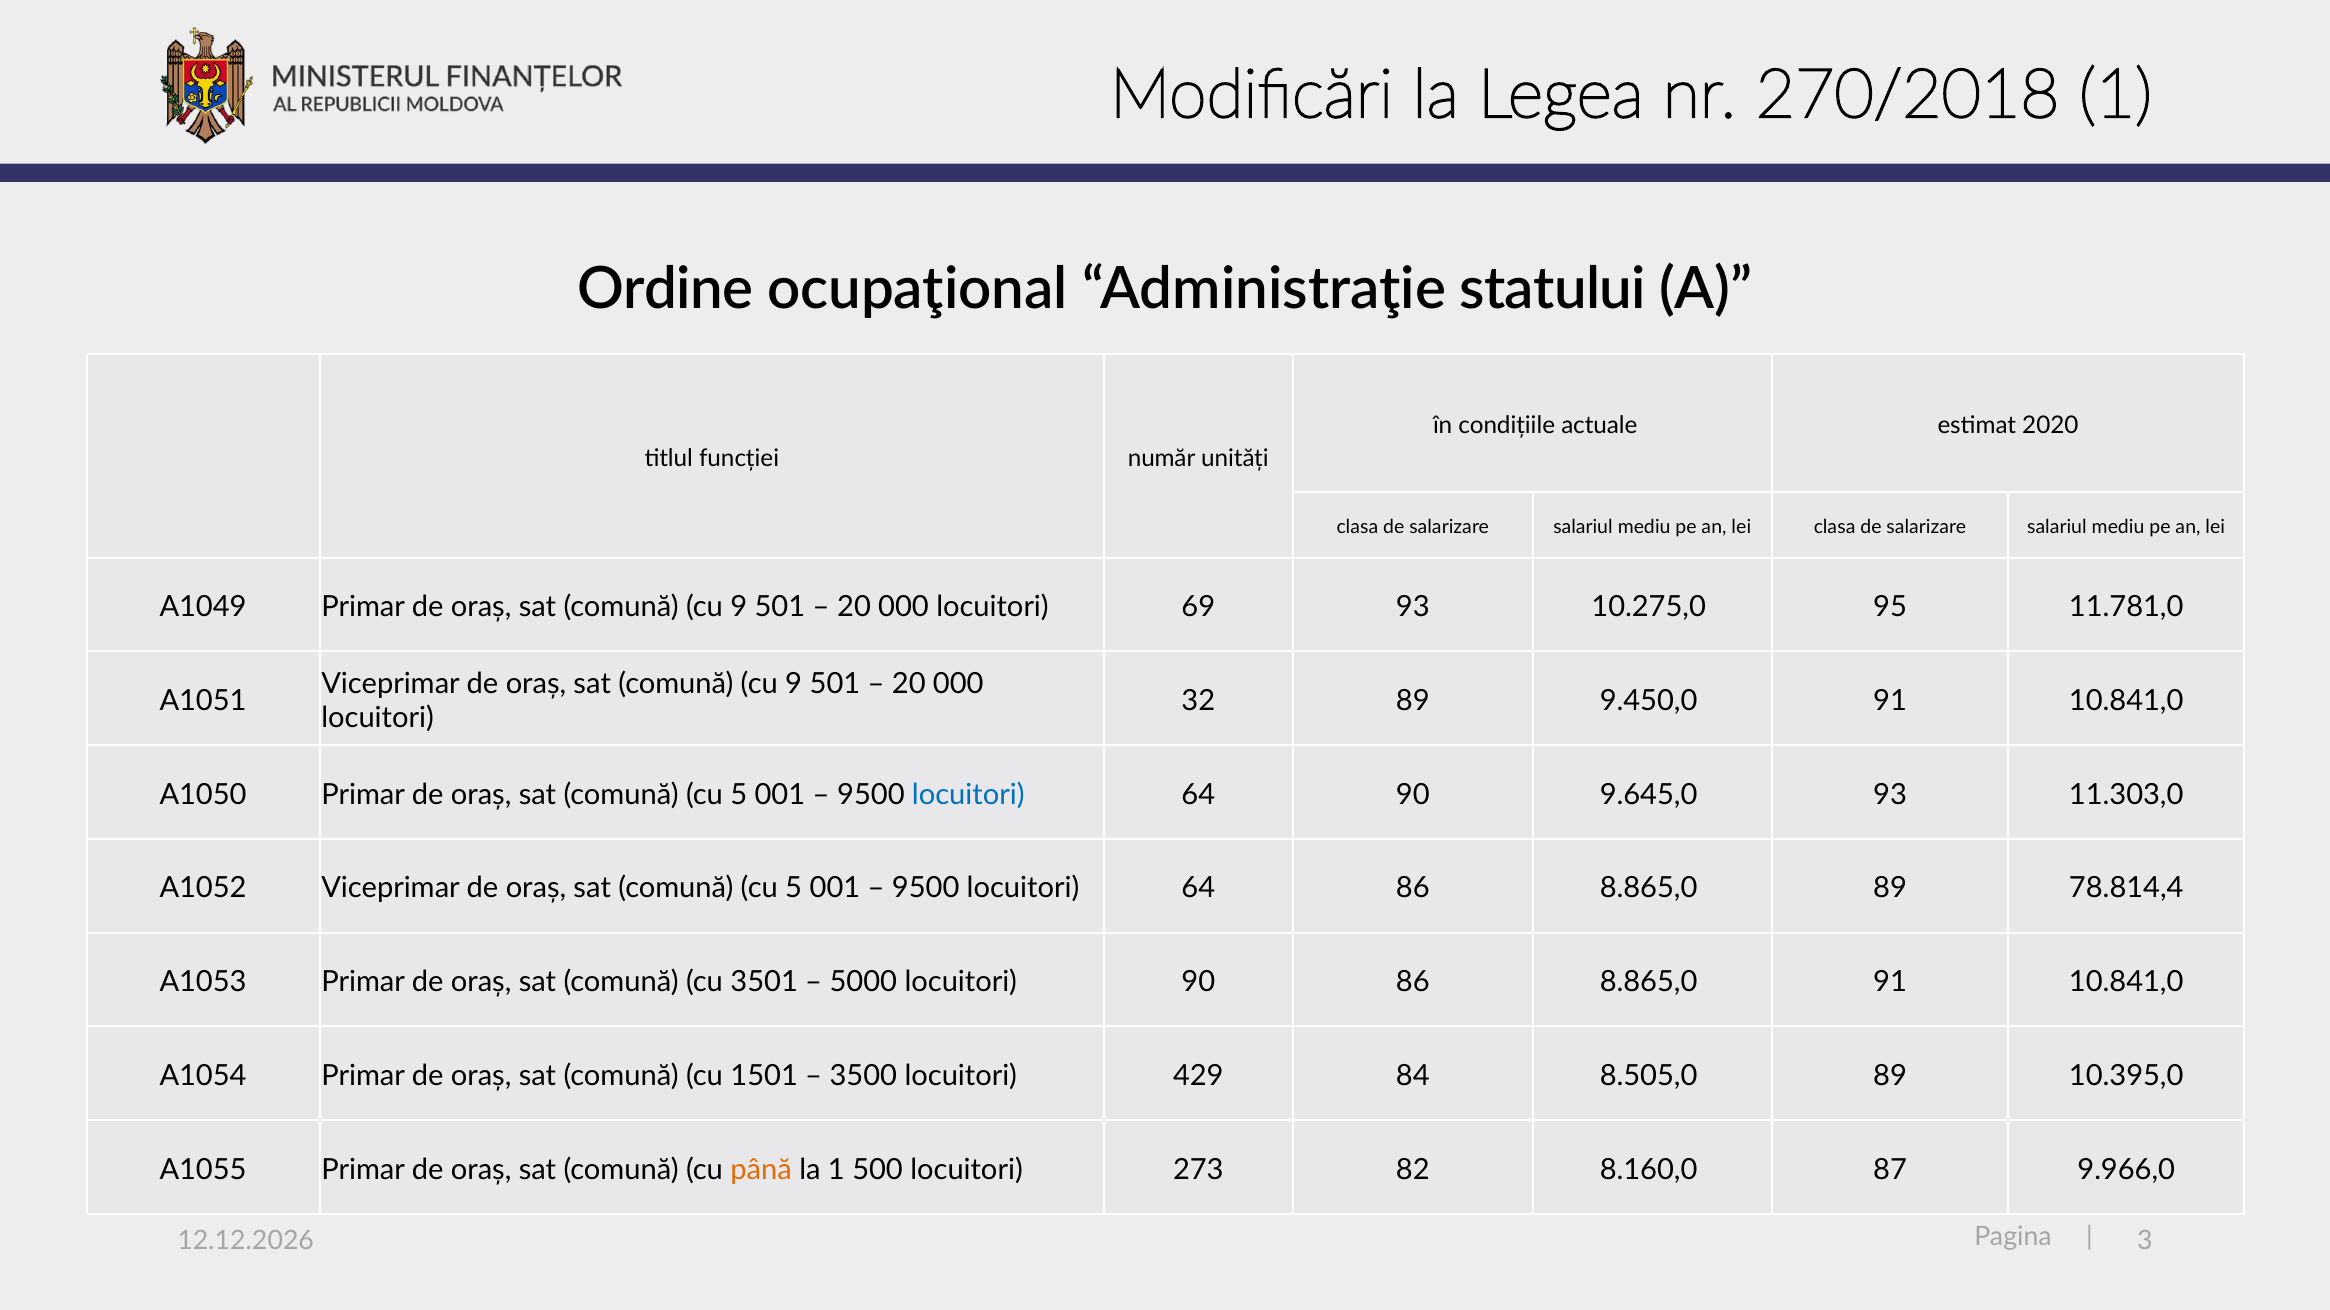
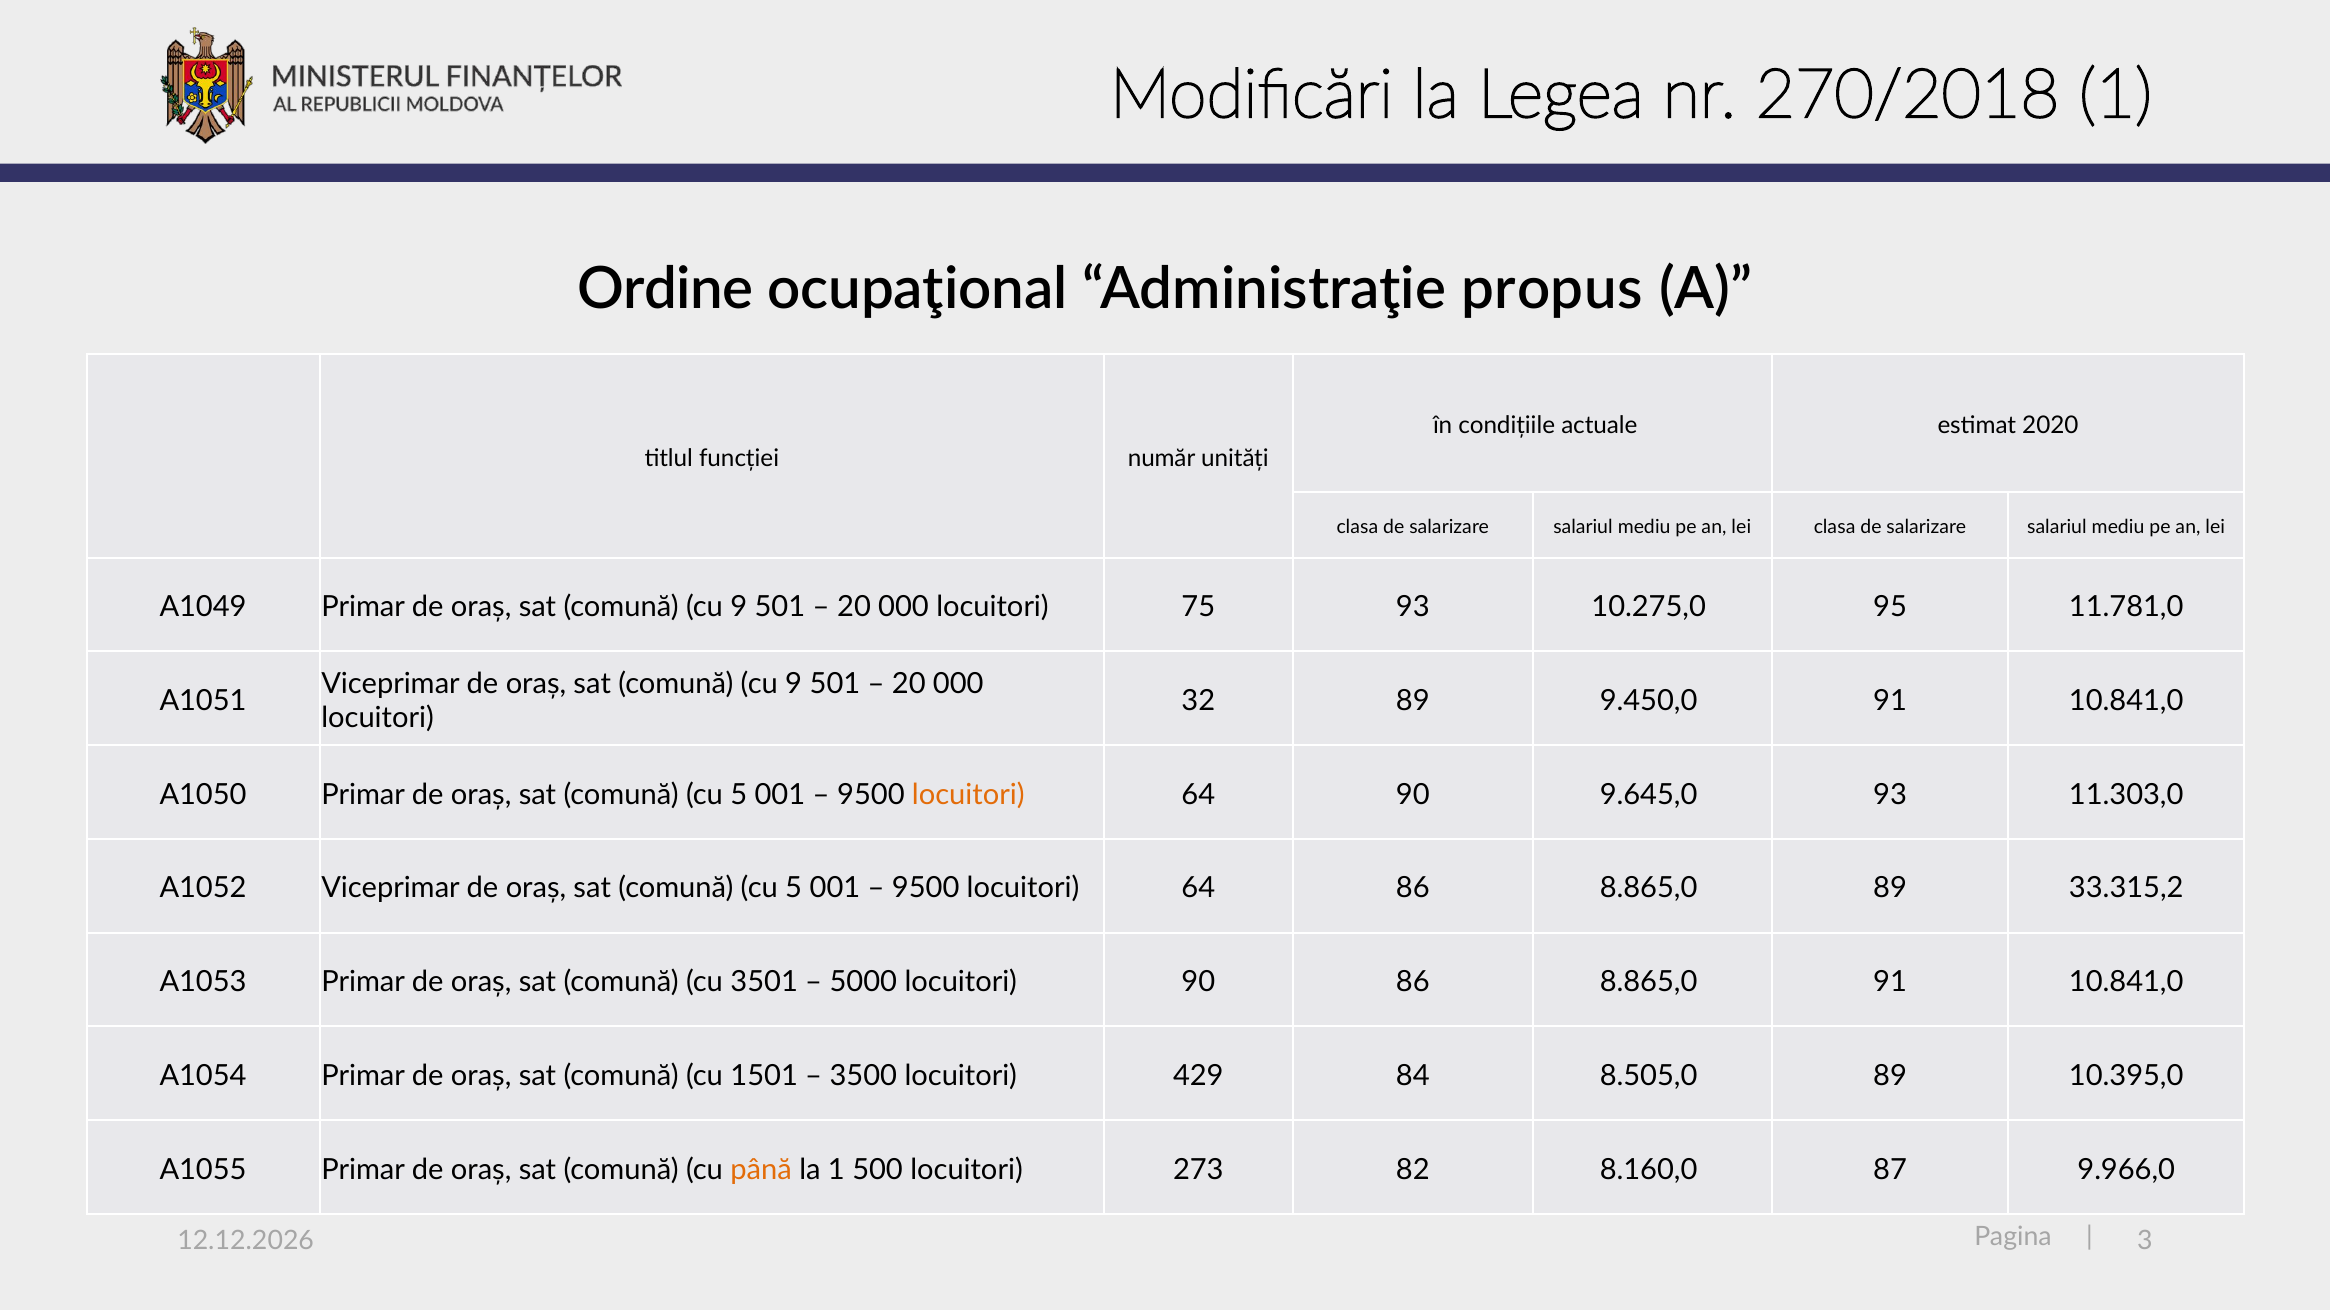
statului: statului -> propus
69: 69 -> 75
locuitori at (968, 795) colour: blue -> orange
78.814,4: 78.814,4 -> 33.315,2
